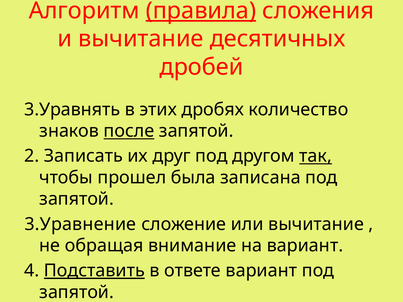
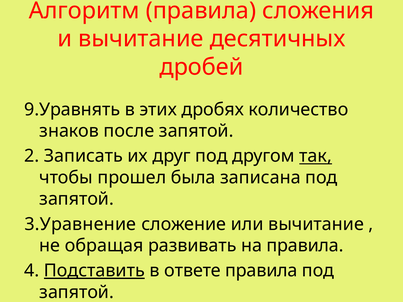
правила at (201, 11) underline: present -> none
3.Уравнять: 3.Уравнять -> 9.Уравнять
после underline: present -> none
внимание: внимание -> развивать
на вариант: вариант -> правила
ответе вариант: вариант -> правила
